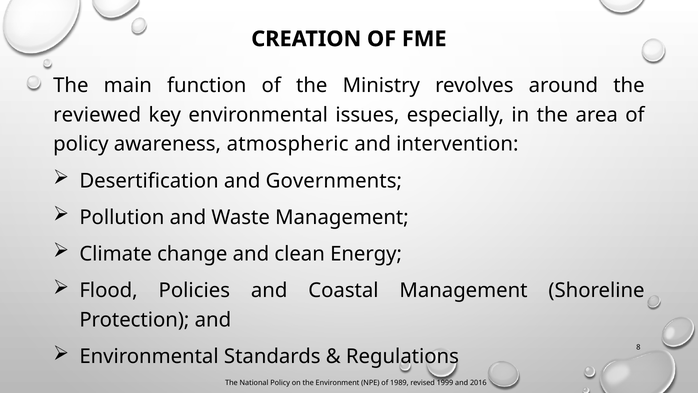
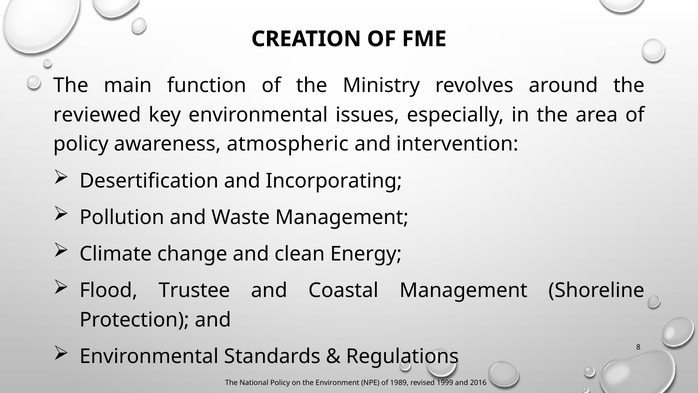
Governments: Governments -> Incorporating
Policies: Policies -> Trustee
